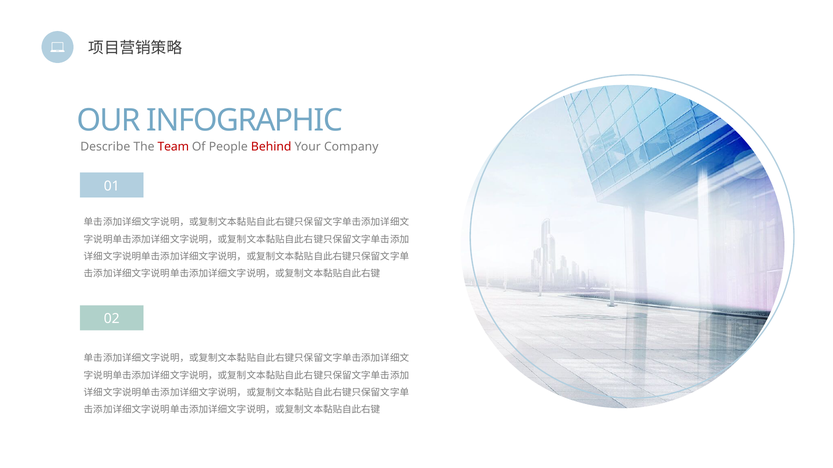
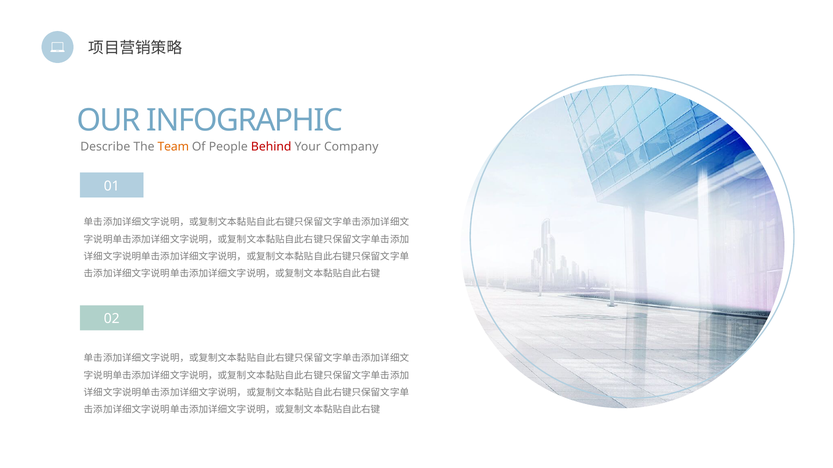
Team colour: red -> orange
